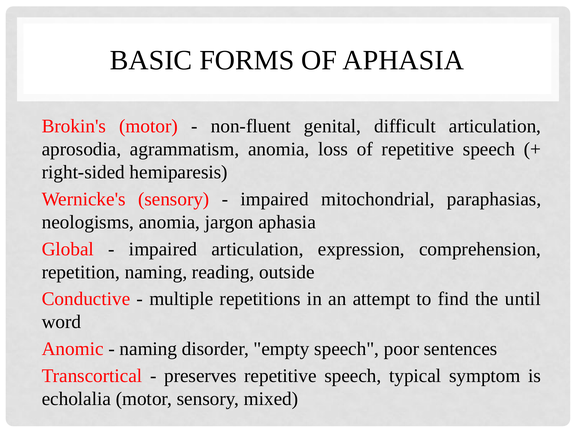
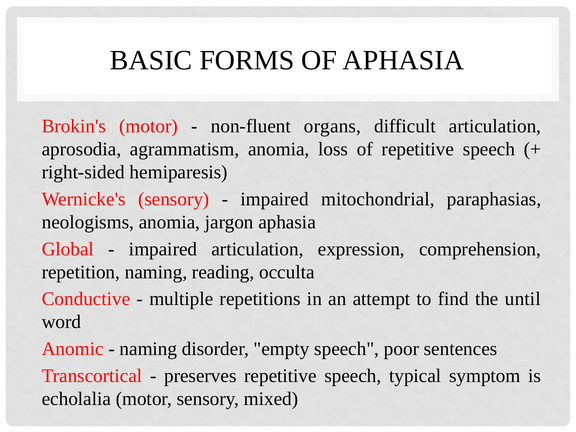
genital: genital -> organs
outside: outside -> occulta
